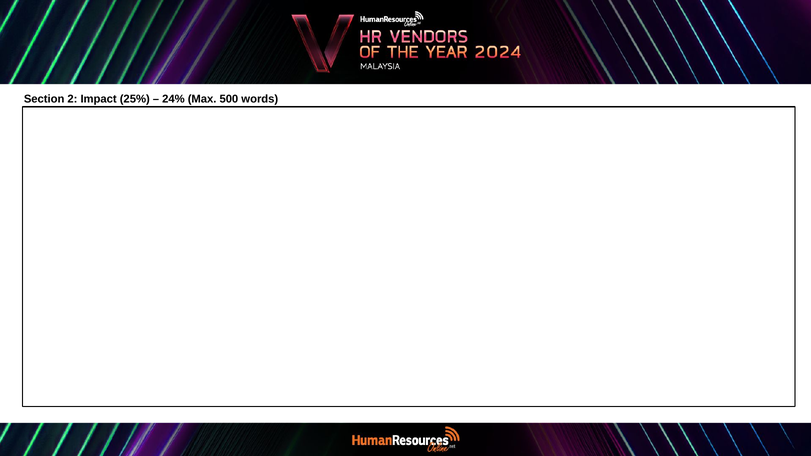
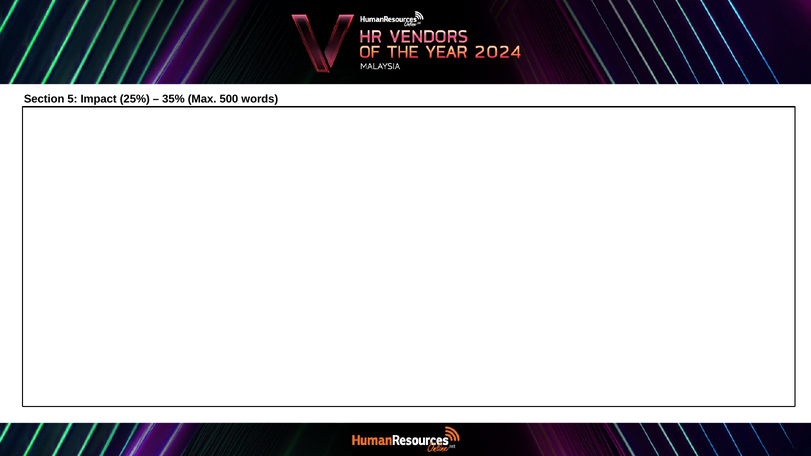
2: 2 -> 5
24%: 24% -> 35%
